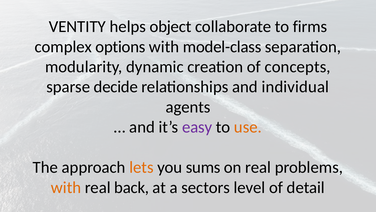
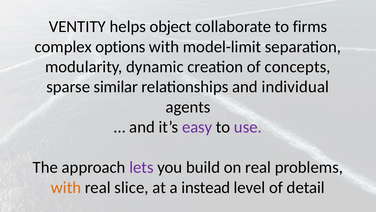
model-class: model-class -> model-limit
decide: decide -> similar
use colour: orange -> purple
lets colour: orange -> purple
sums: sums -> build
back: back -> slice
sectors: sectors -> instead
